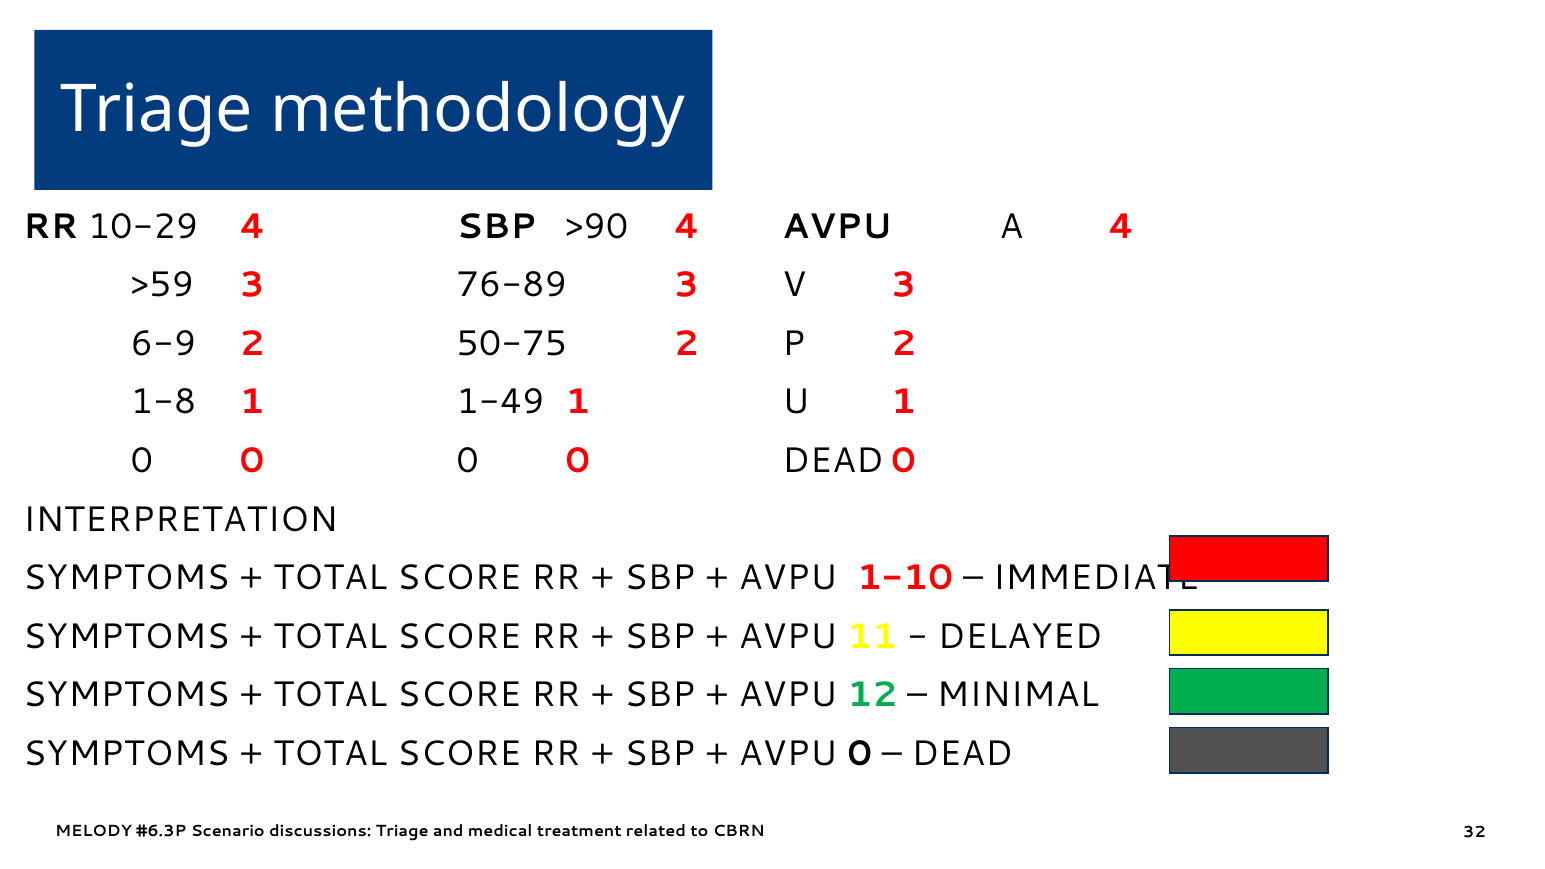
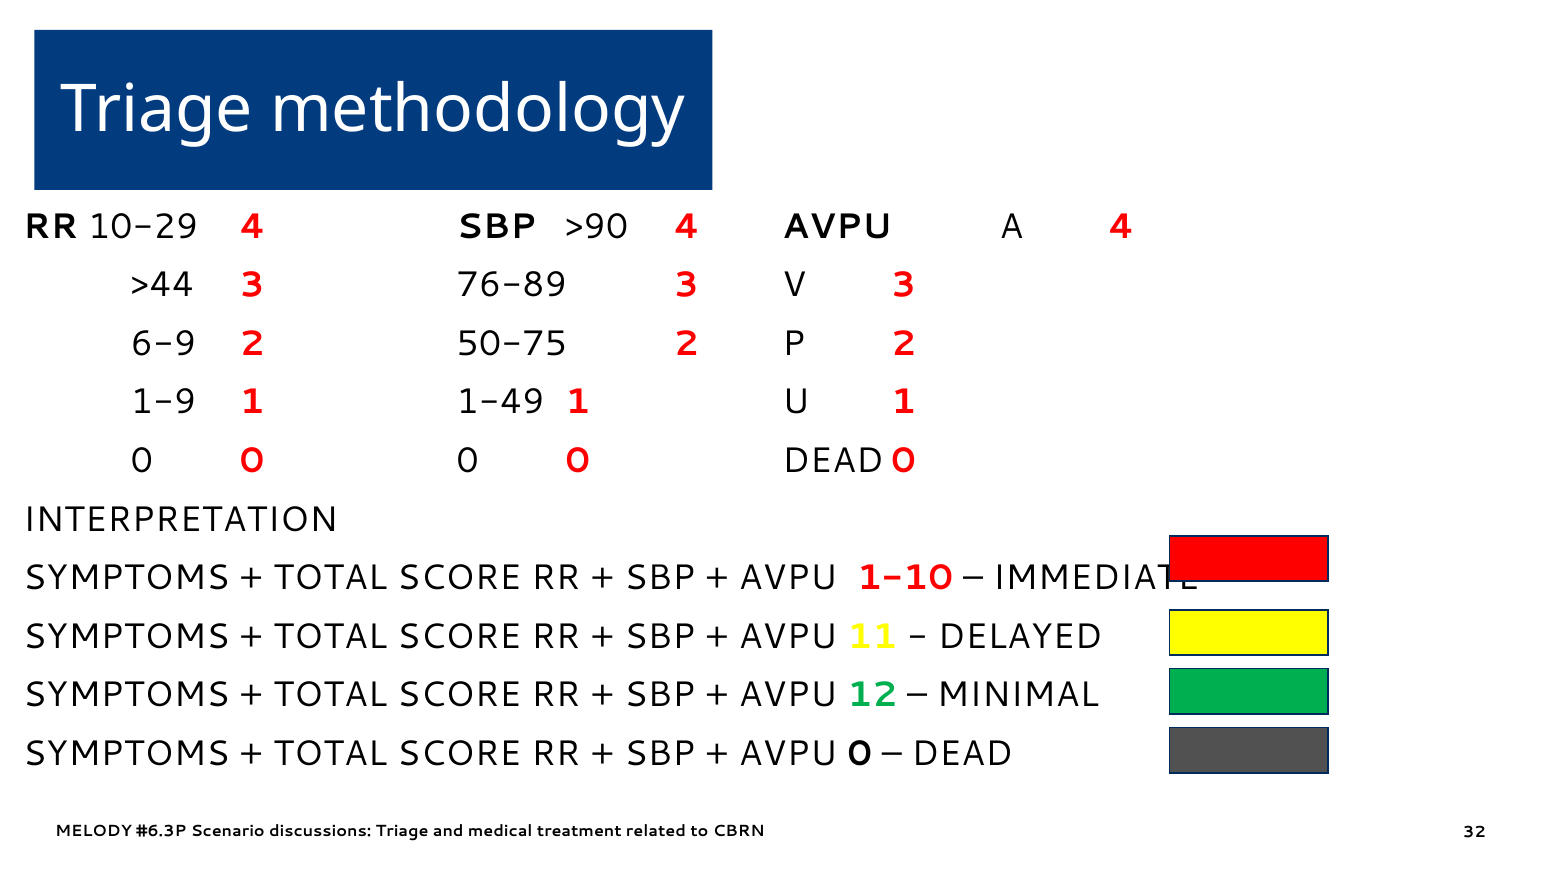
>59: >59 -> >44
1-8: 1-8 -> 1-9
